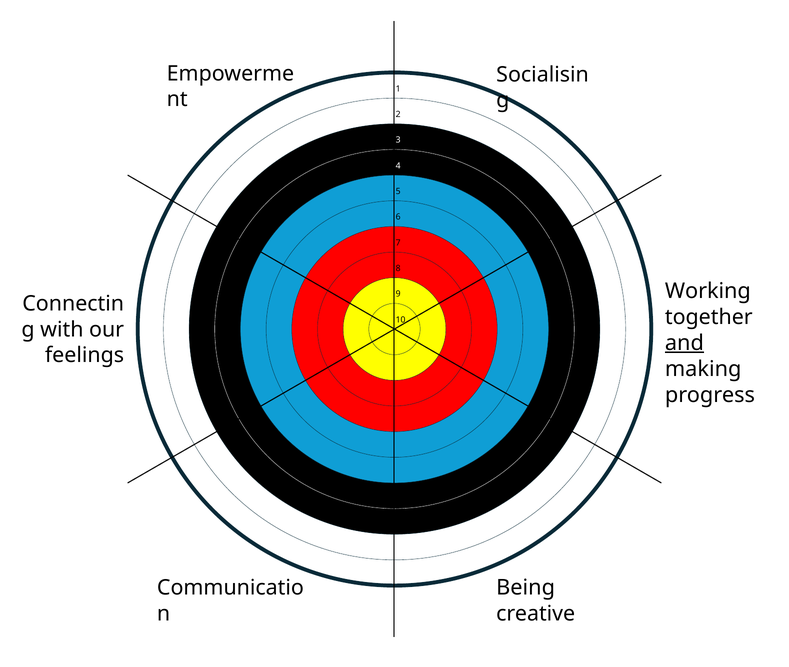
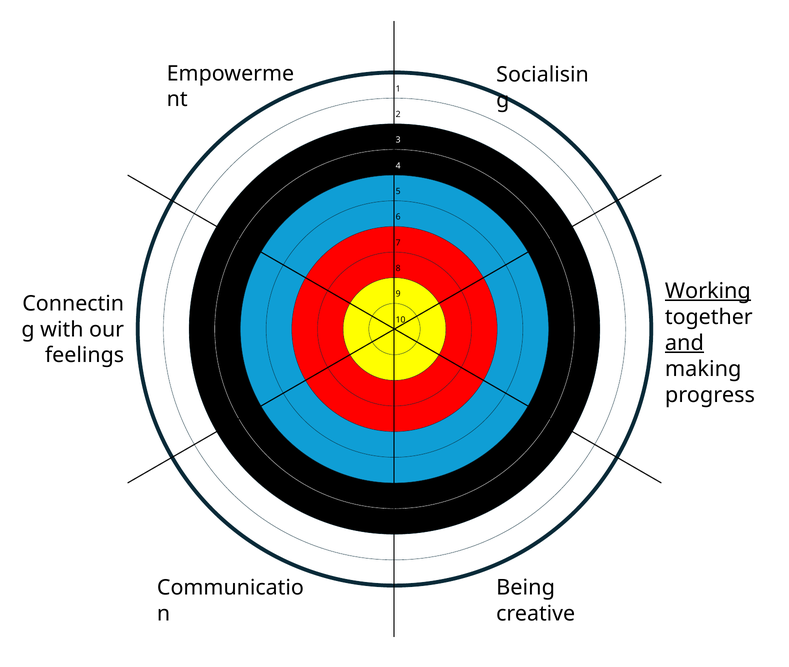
Working underline: none -> present
